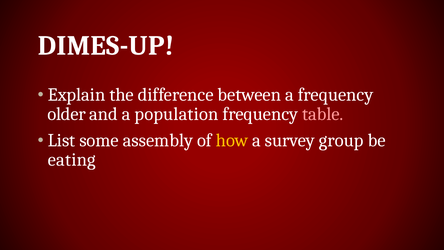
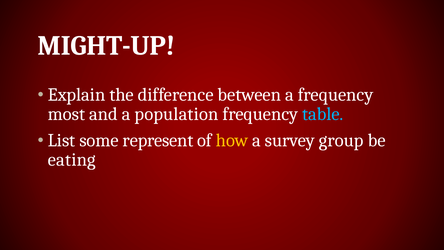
DIMES-UP: DIMES-UP -> MIGHT-UP
older: older -> most
table colour: pink -> light blue
assembly: assembly -> represent
